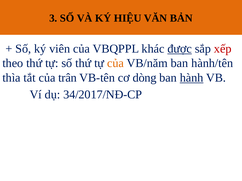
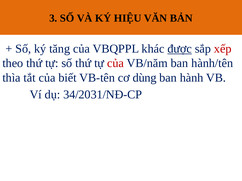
viên: viên -> tăng
của at (116, 63) colour: orange -> red
trân: trân -> biết
dòng: dòng -> dùng
hành underline: present -> none
34/2017/NĐ-CP: 34/2017/NĐ-CP -> 34/2031/NĐ-CP
